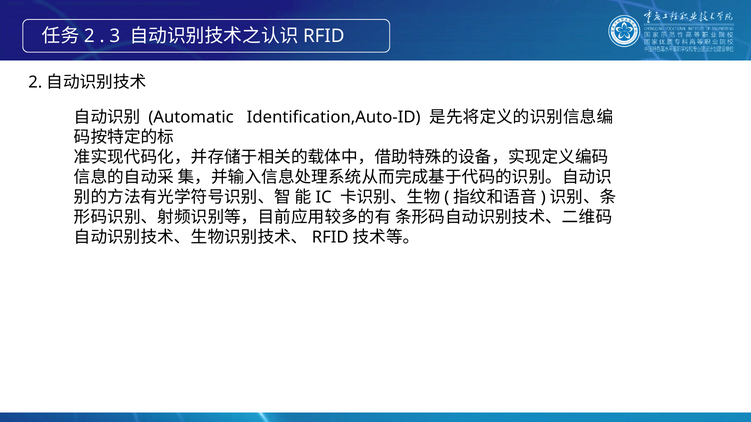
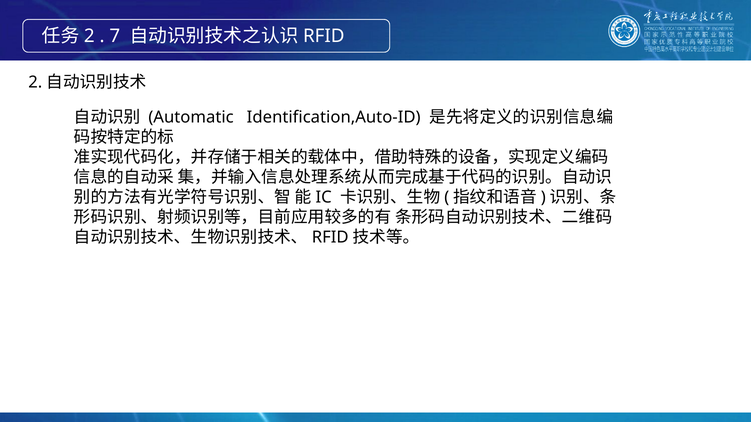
3: 3 -> 7
